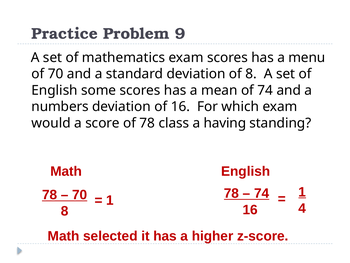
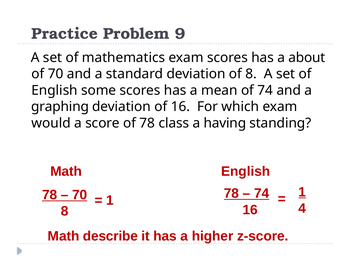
menu: menu -> about
numbers: numbers -> graphing
selected: selected -> describe
